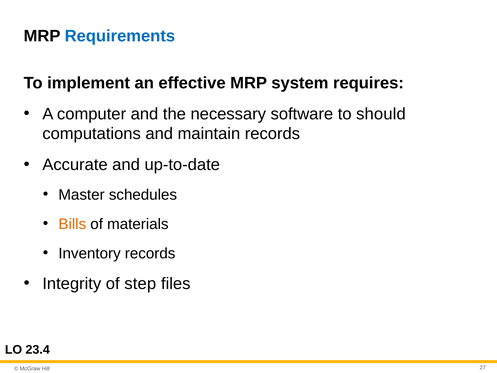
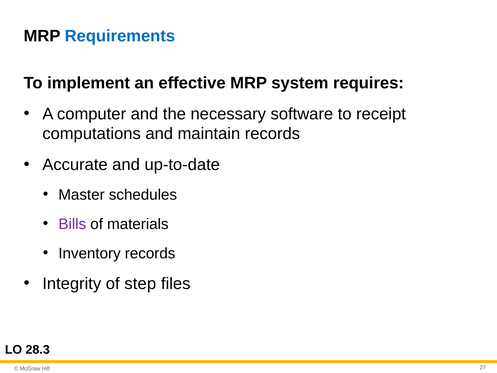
should: should -> receipt
Bills colour: orange -> purple
23.4: 23.4 -> 28.3
